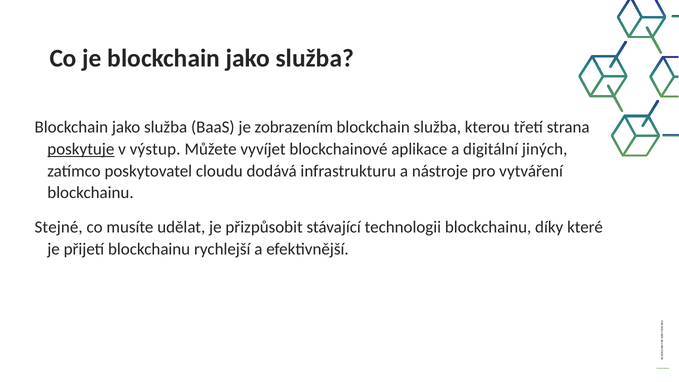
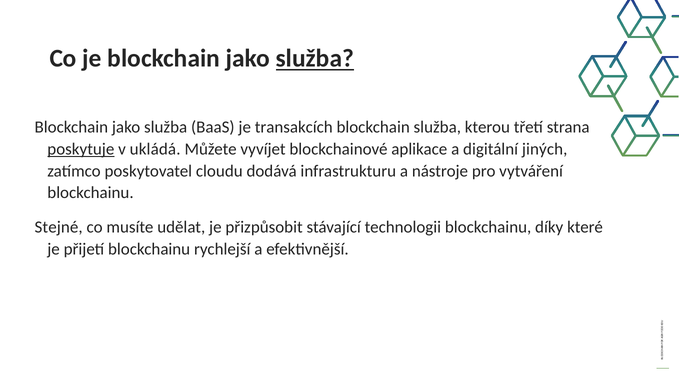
služba at (315, 59) underline: none -> present
zobrazením: zobrazením -> transakcích
výstup: výstup -> ukládá
